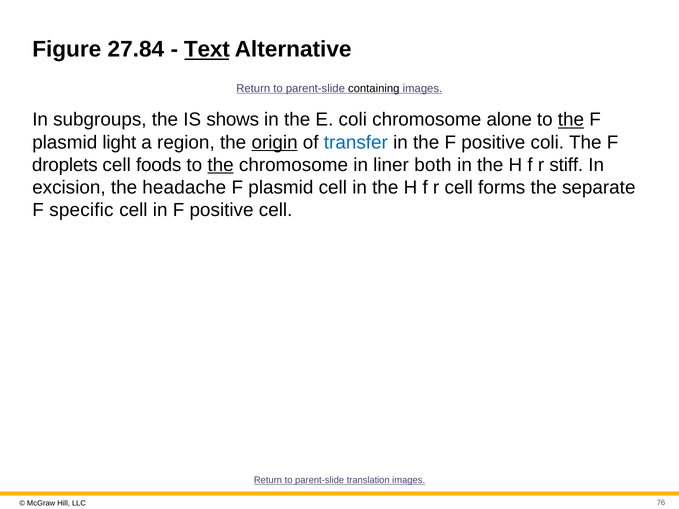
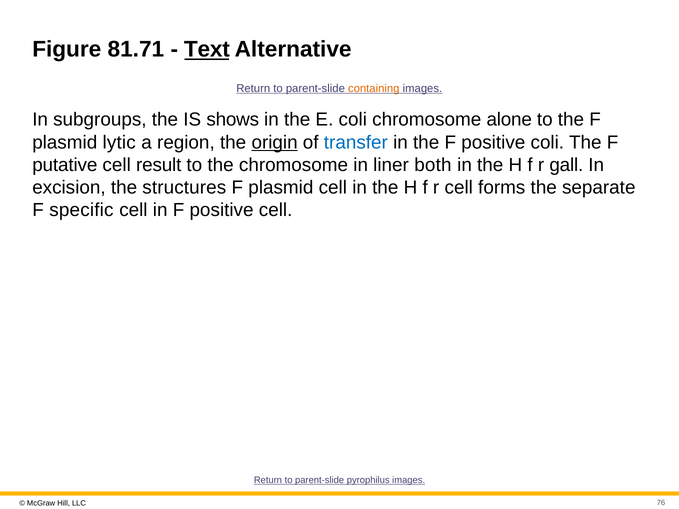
27.84: 27.84 -> 81.71
containing colour: black -> orange
the at (571, 120) underline: present -> none
light: light -> lytic
droplets: droplets -> putative
foods: foods -> result
the at (221, 165) underline: present -> none
stiff: stiff -> gall
headache: headache -> structures
translation: translation -> pyrophilus
